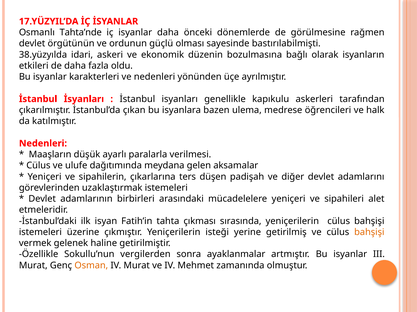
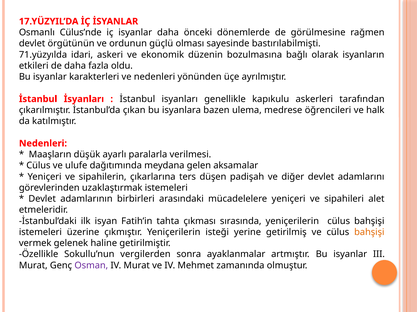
Tahta’nde: Tahta’nde -> Cülus’nde
38.yüzyılda: 38.yüzyılda -> 71.yüzyılda
Osman colour: orange -> purple
